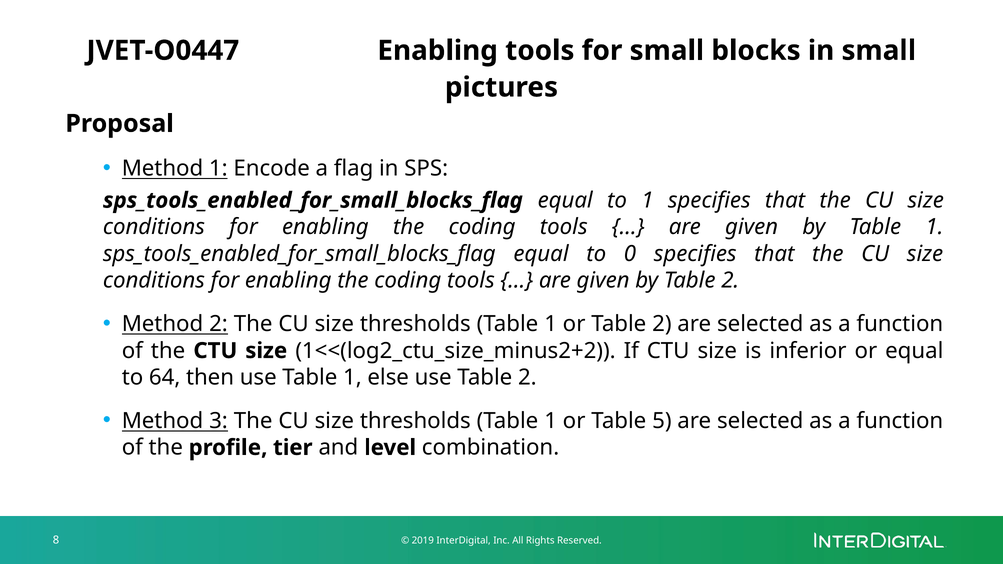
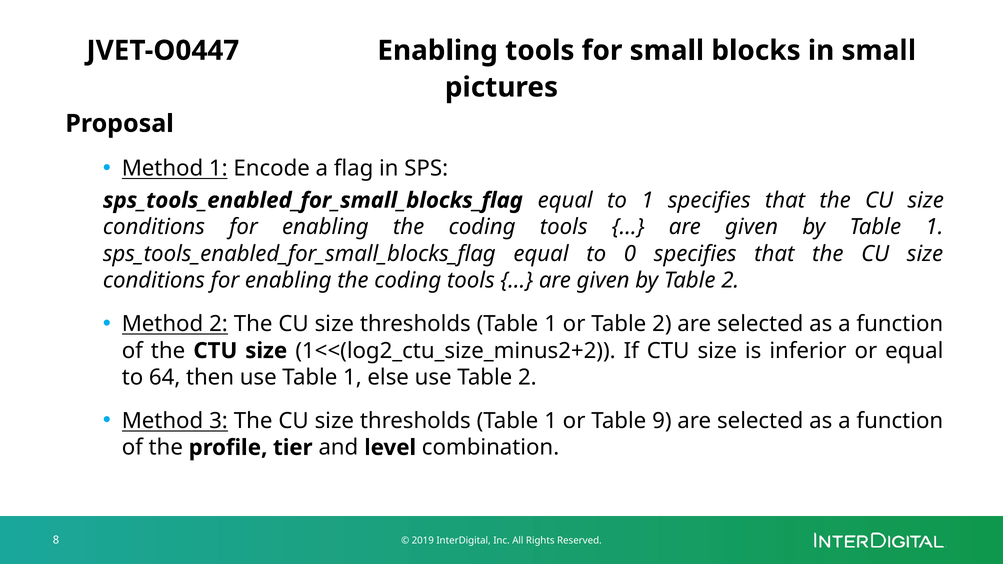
5: 5 -> 9
